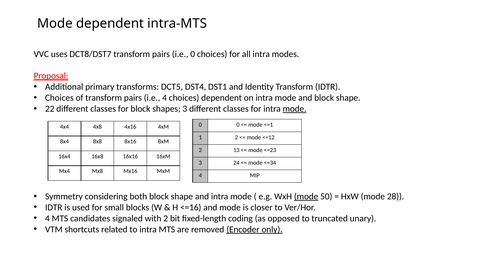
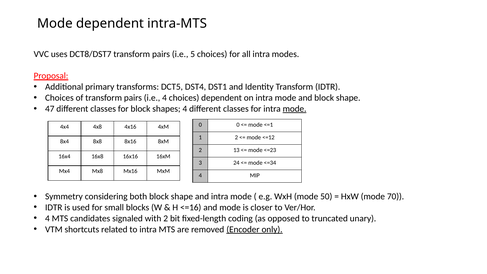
i.e 0: 0 -> 5
22: 22 -> 47
shapes 3: 3 -> 4
mode at (306, 196) underline: present -> none
28: 28 -> 70
